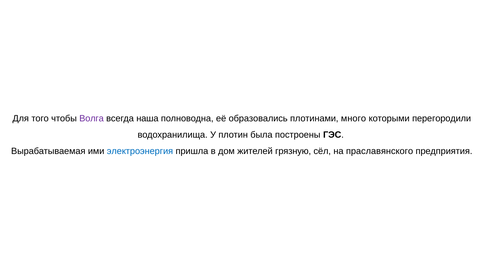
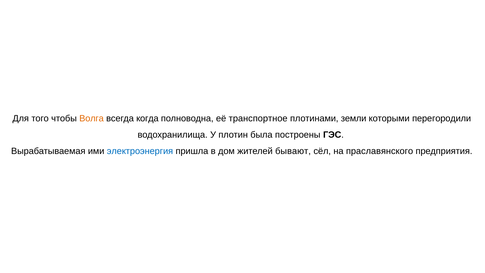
Волга colour: purple -> orange
наша: наша -> когда
образовались: образовались -> транспортное
много: много -> земли
грязную: грязную -> бывают
